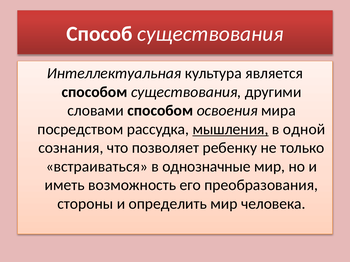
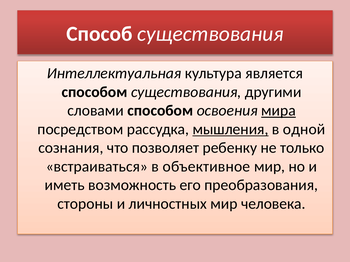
мира underline: none -> present
однозначные: однозначные -> объективное
определить: определить -> личностных
